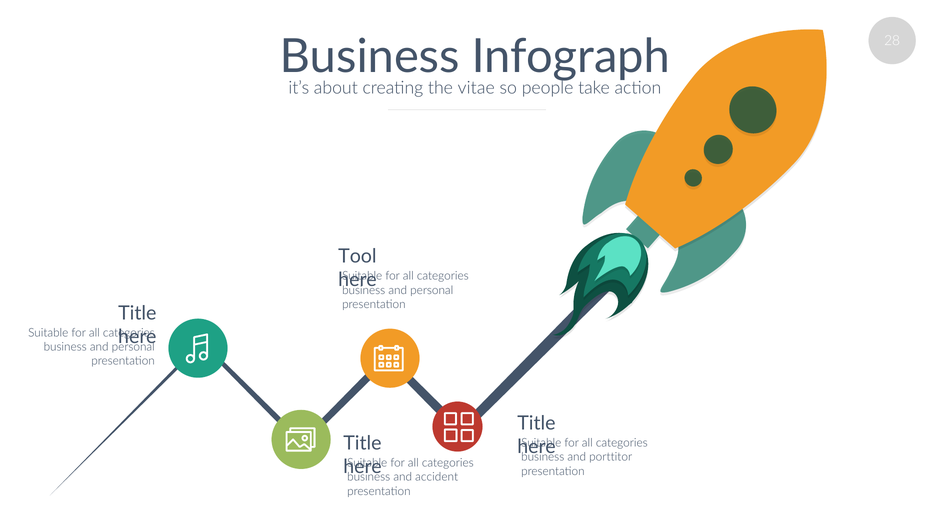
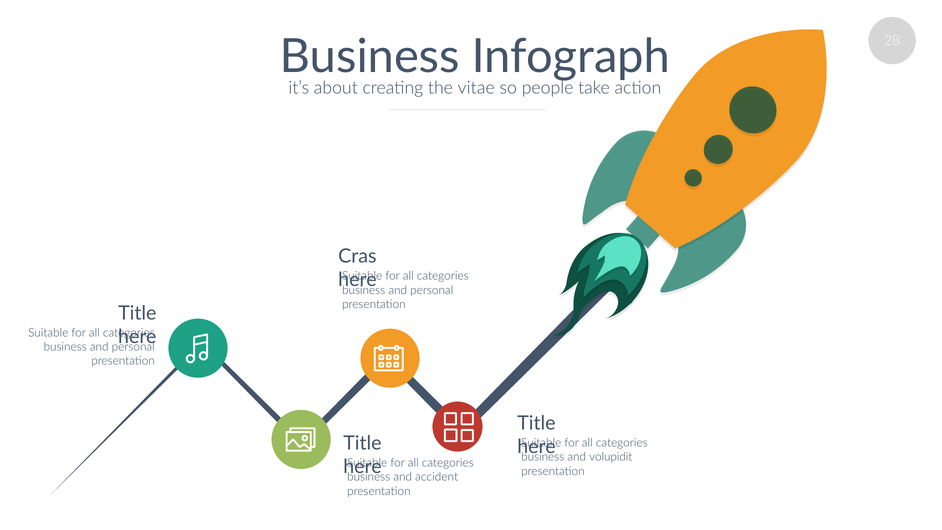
Tool: Tool -> Cras
porttitor: porttitor -> volupidit
